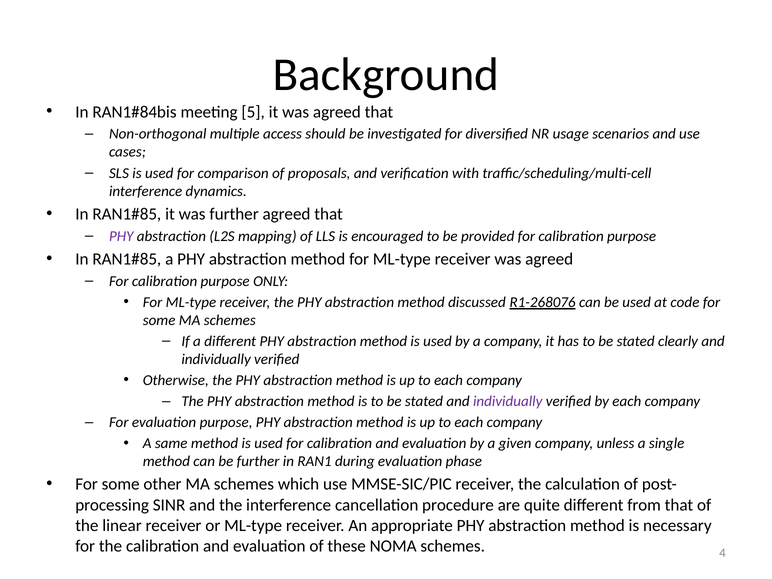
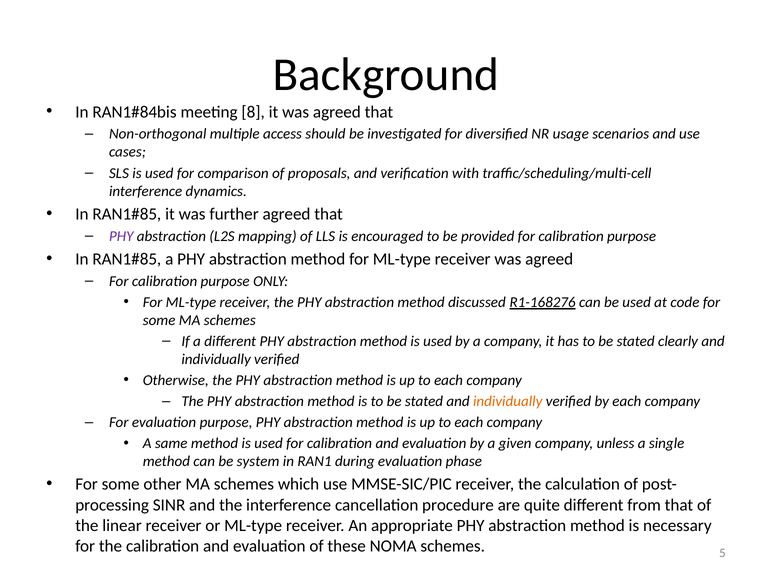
5: 5 -> 8
R1-268076: R1-268076 -> R1-168276
individually at (508, 401) colour: purple -> orange
be further: further -> system
4: 4 -> 5
